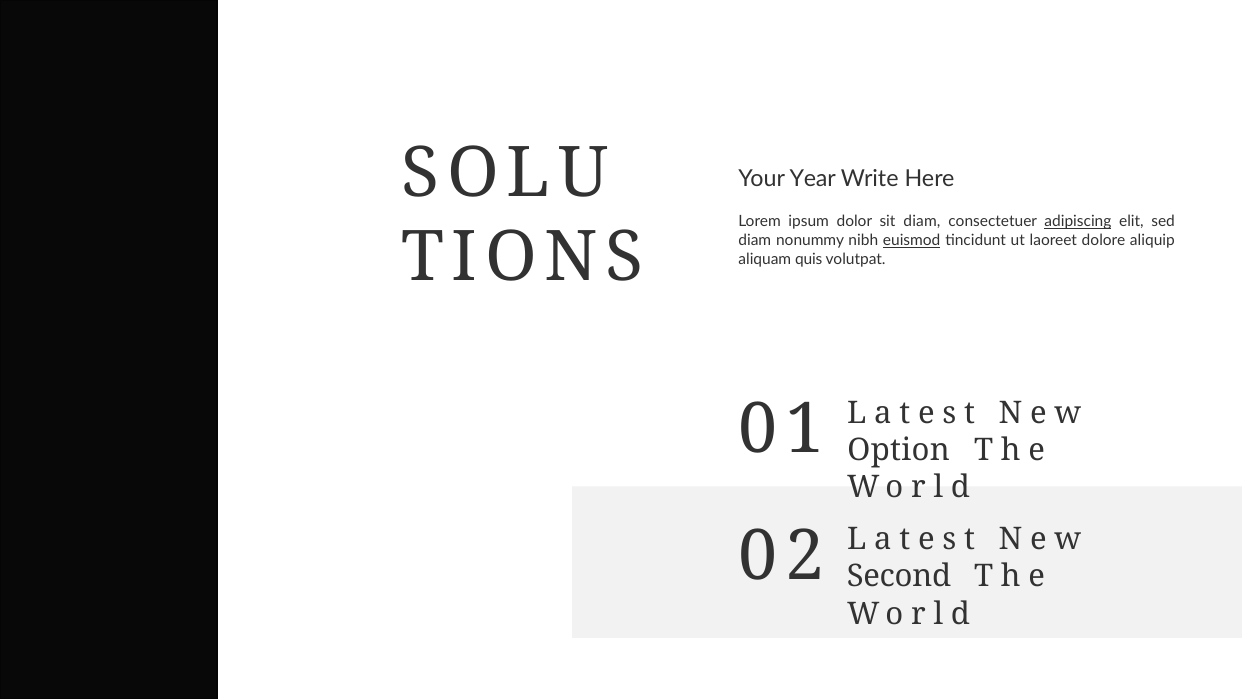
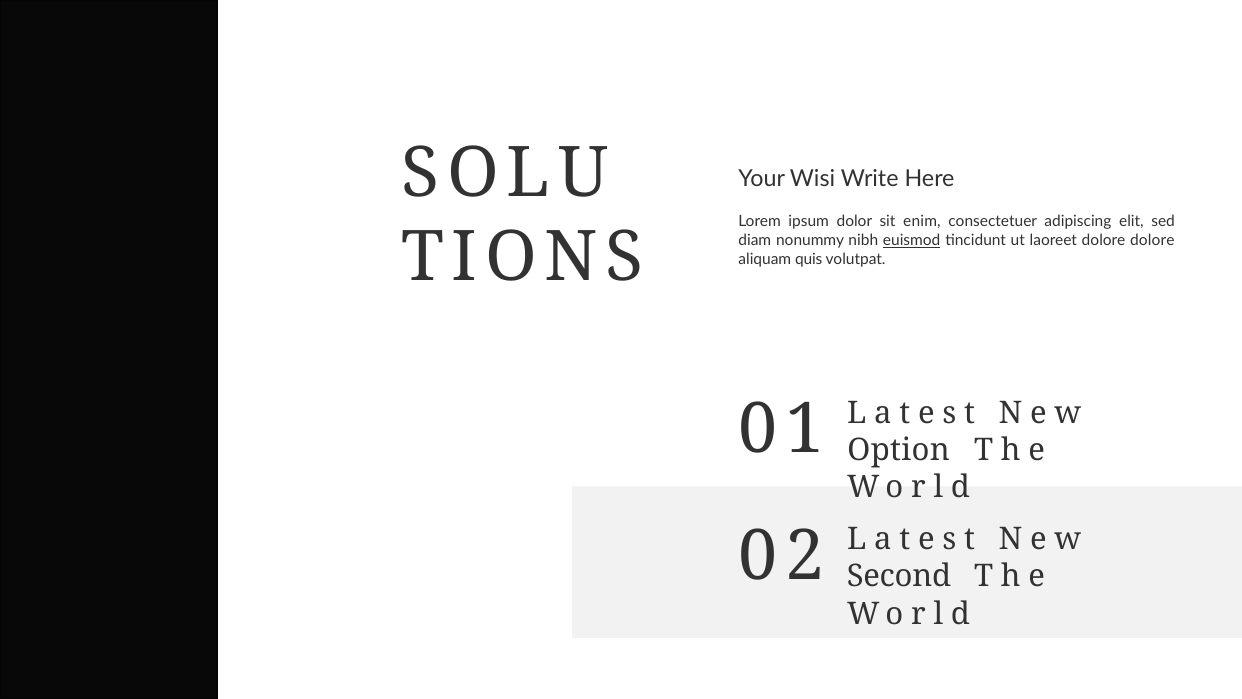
Year: Year -> Wisi
sit diam: diam -> enim
adipiscing underline: present -> none
dolore aliquip: aliquip -> dolore
